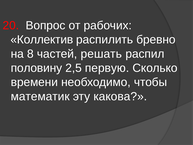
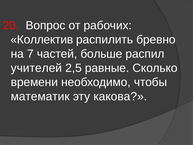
8: 8 -> 7
решать: решать -> больше
половину: половину -> учителей
первую: первую -> равные
